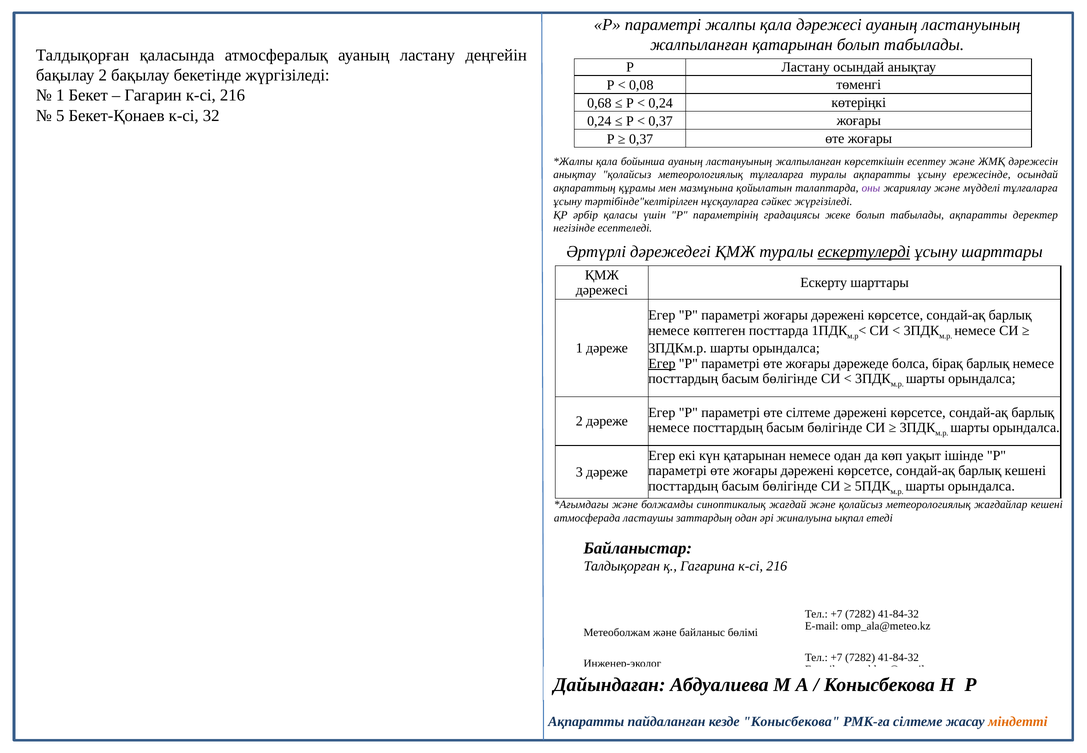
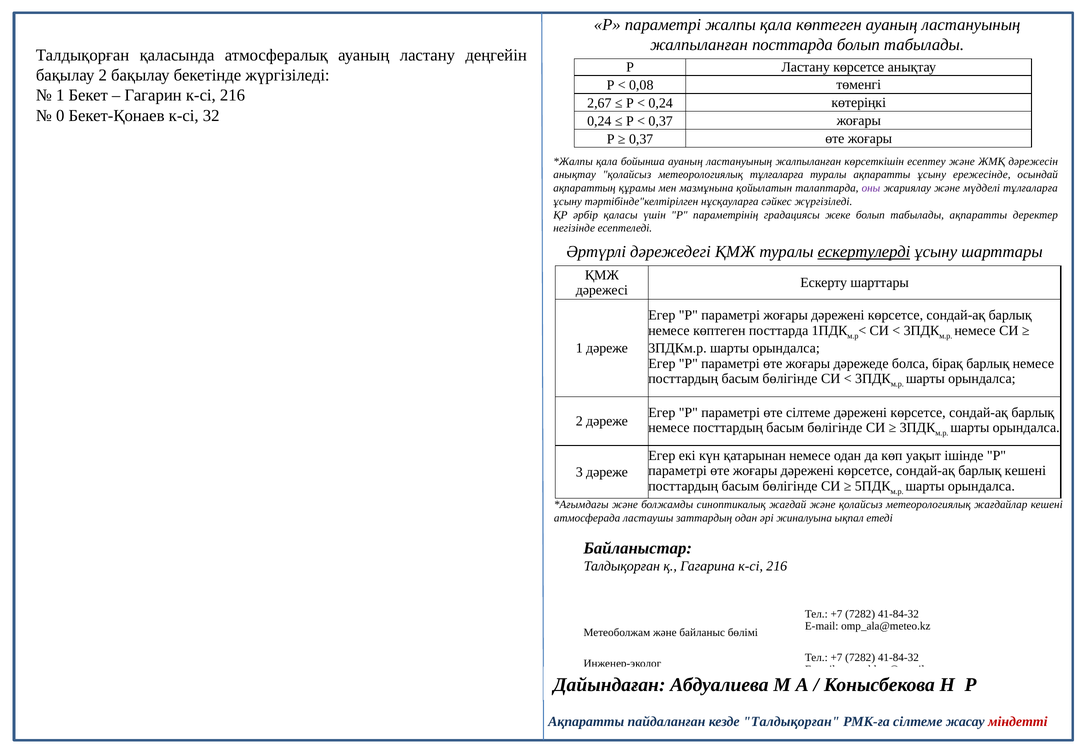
қала дәрежесі: дәрежесі -> көптеген
жалпыланған қатарынан: қатарынан -> посттарда
Ластану осындай: осындай -> көрсетсе
0,68: 0,68 -> 2,67
5: 5 -> 0
Егер at (662, 363) underline: present -> none
кезде Конысбекова: Конысбекова -> Талдықорған
міндетті colour: orange -> red
